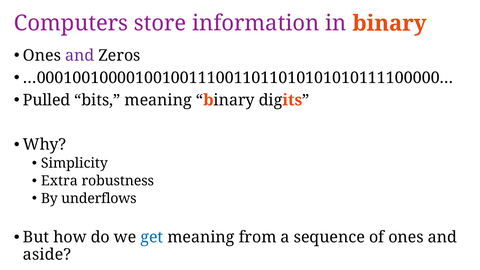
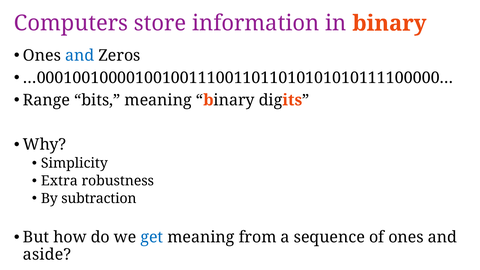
and at (80, 56) colour: purple -> blue
Pulled: Pulled -> Range
underflows: underflows -> subtraction
